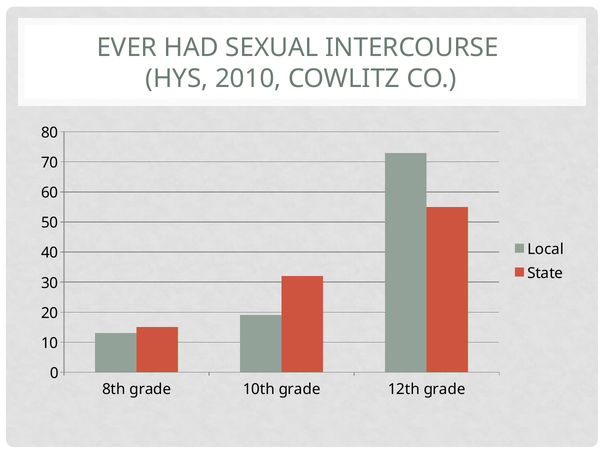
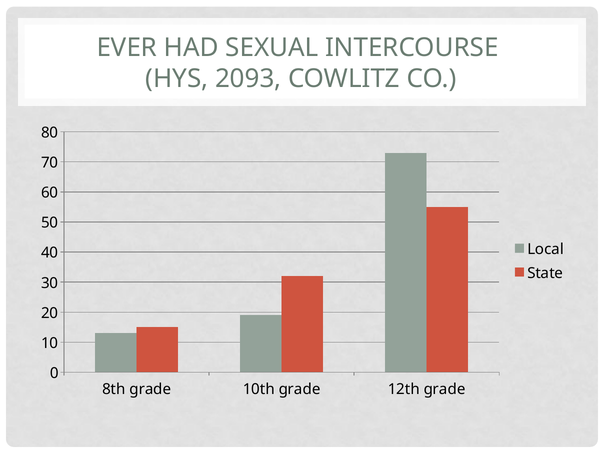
2010: 2010 -> 2093
